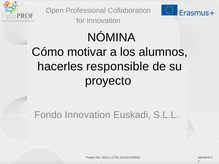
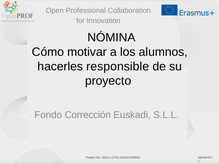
Fondo Innovation: Innovation -> Corrección
